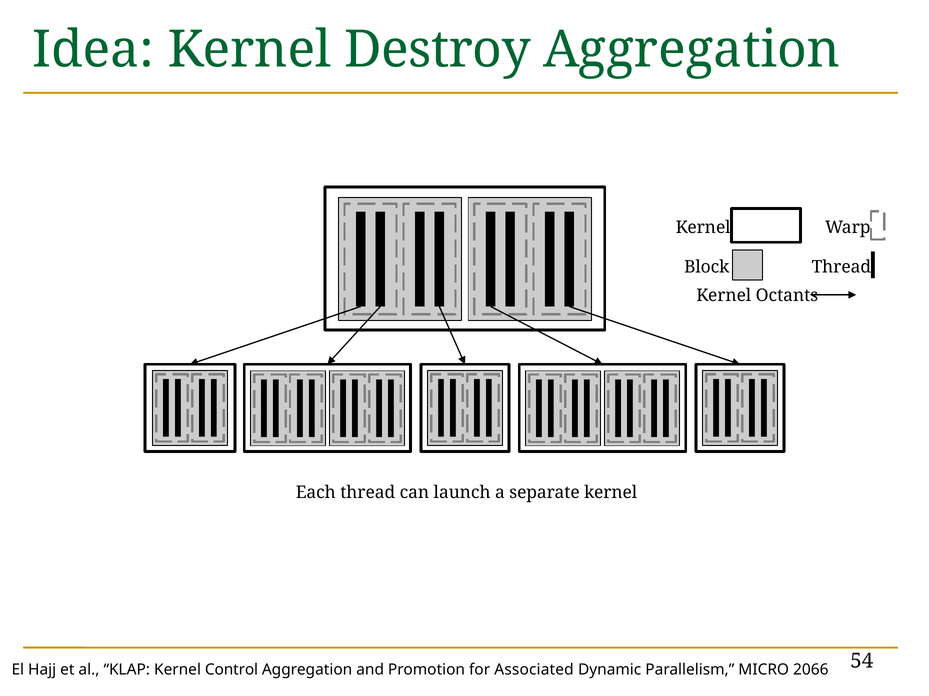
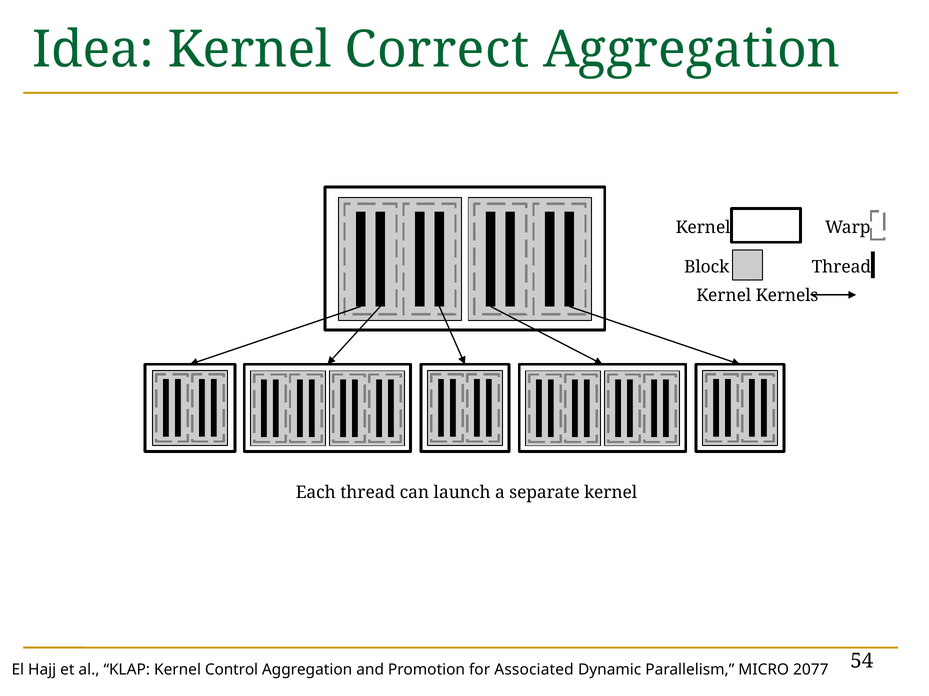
Destroy: Destroy -> Correct
Octants: Octants -> Kernels
2066: 2066 -> 2077
